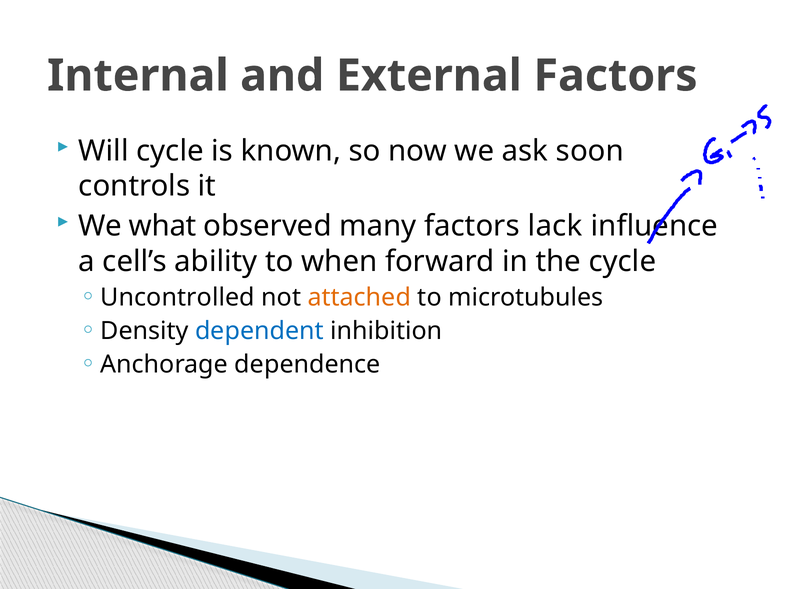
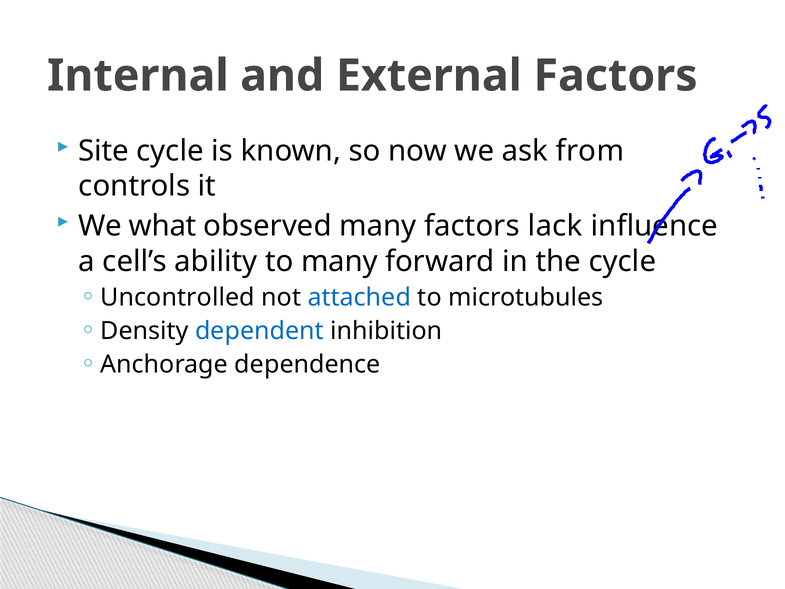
Will: Will -> Site
soon: soon -> from
to when: when -> many
attached colour: orange -> blue
